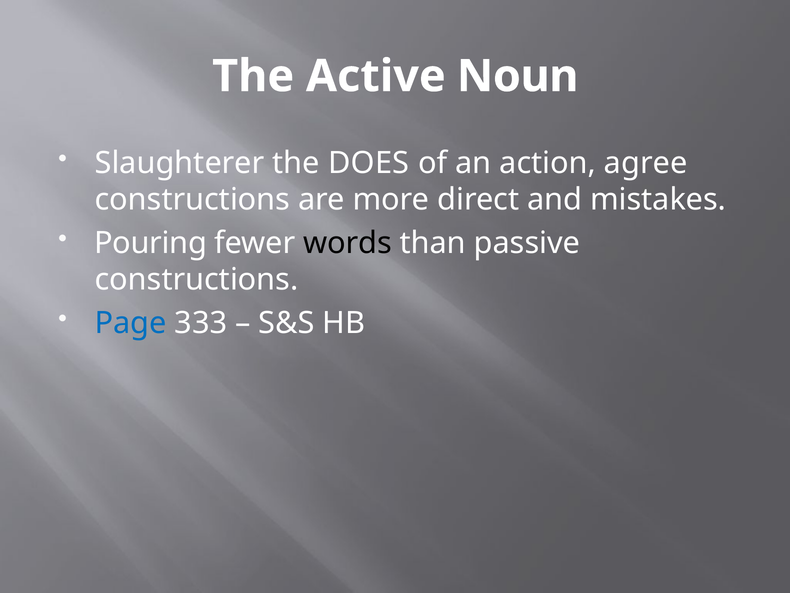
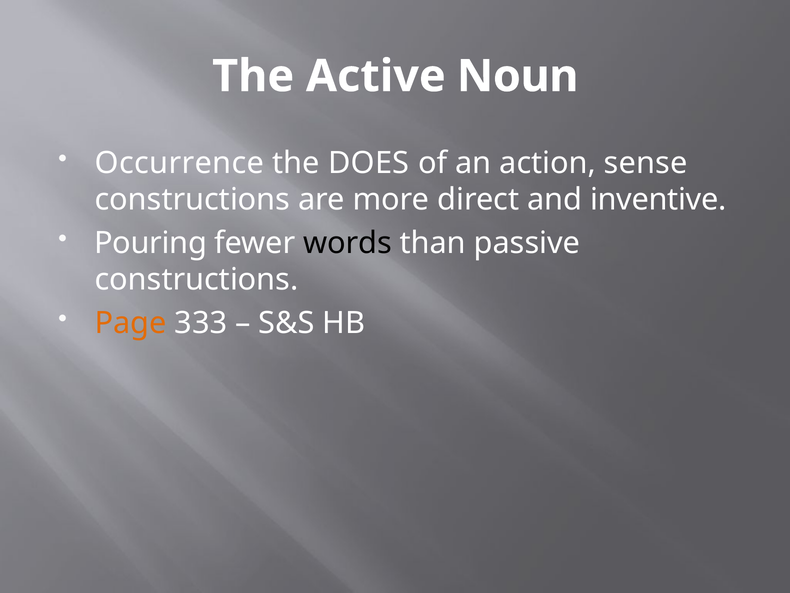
Slaughterer: Slaughterer -> Occurrence
agree: agree -> sense
mistakes: mistakes -> inventive
Page colour: blue -> orange
